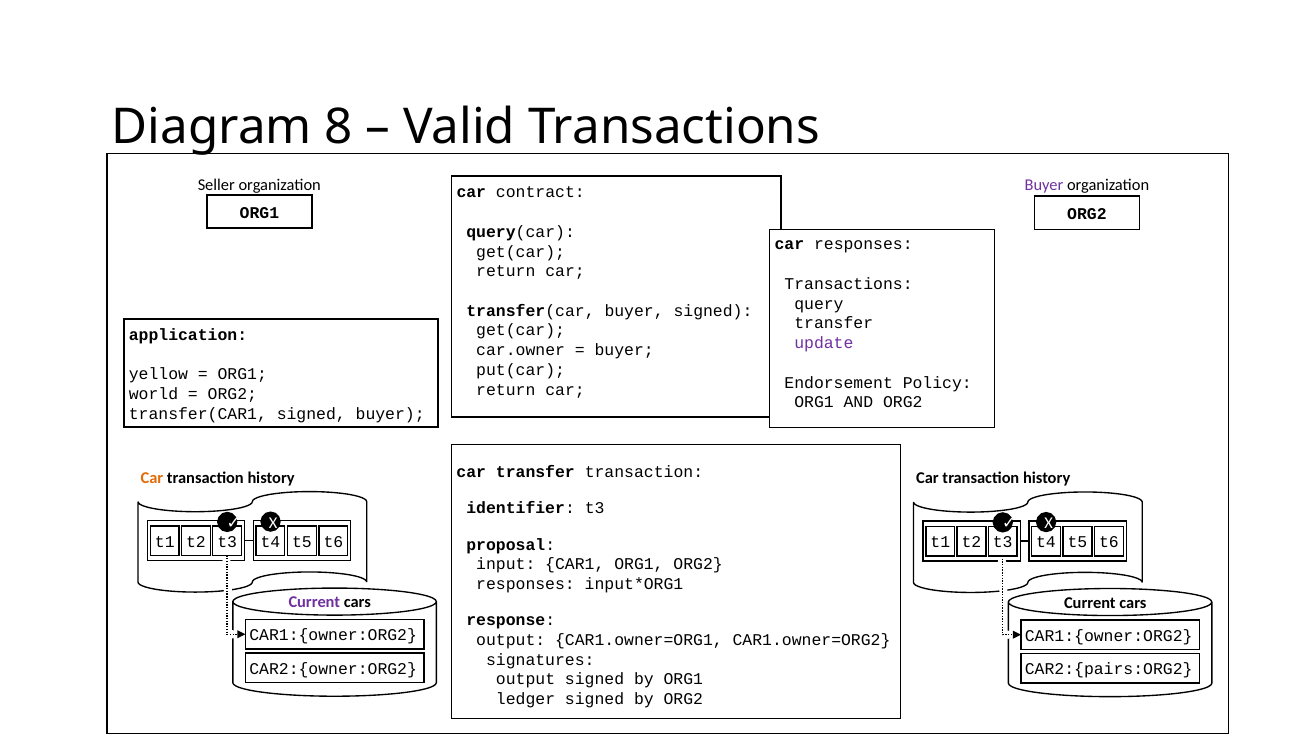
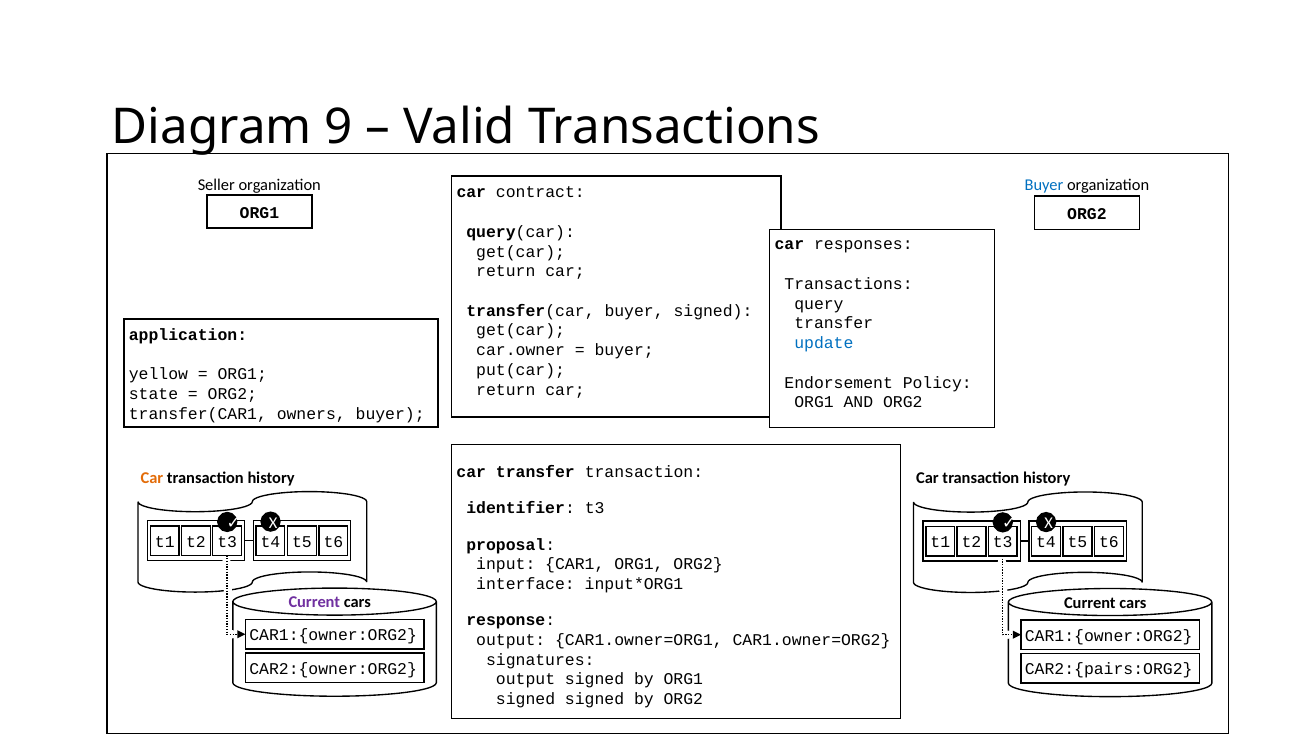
8: 8 -> 9
Buyer at (1044, 185) colour: purple -> blue
update colour: purple -> blue
world: world -> state
transfer(CAR1 signed: signed -> owners
responses at (526, 584): responses -> interface
ledger at (526, 700): ledger -> signed
